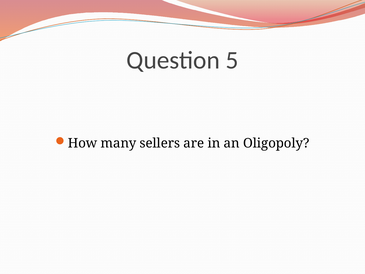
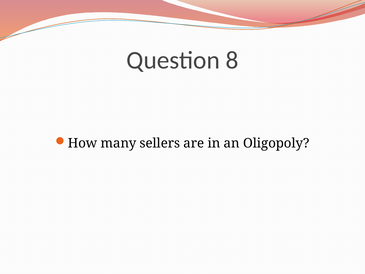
5: 5 -> 8
